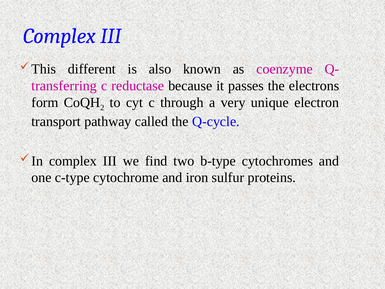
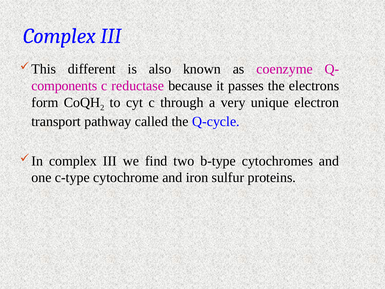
transferring: transferring -> components
